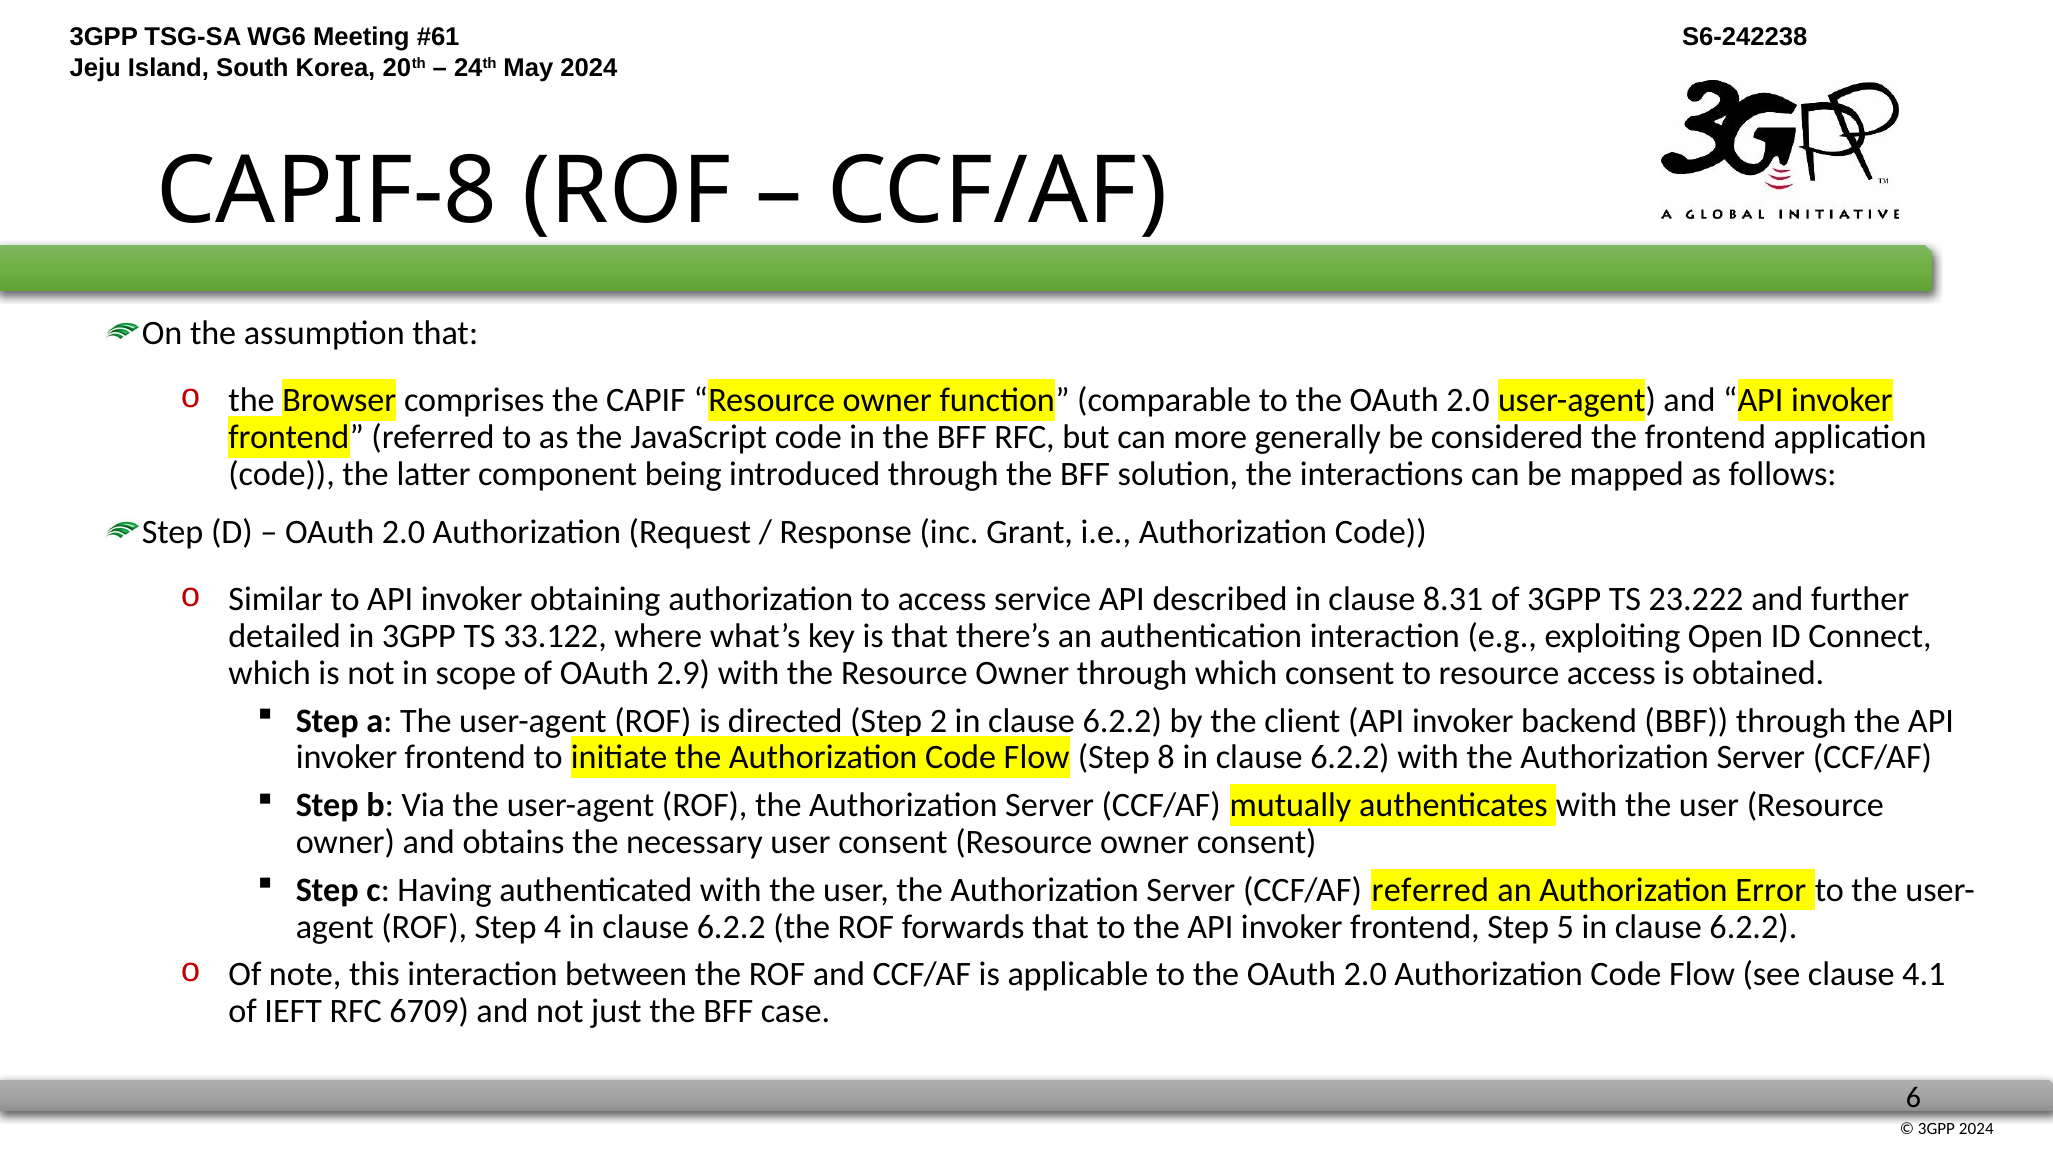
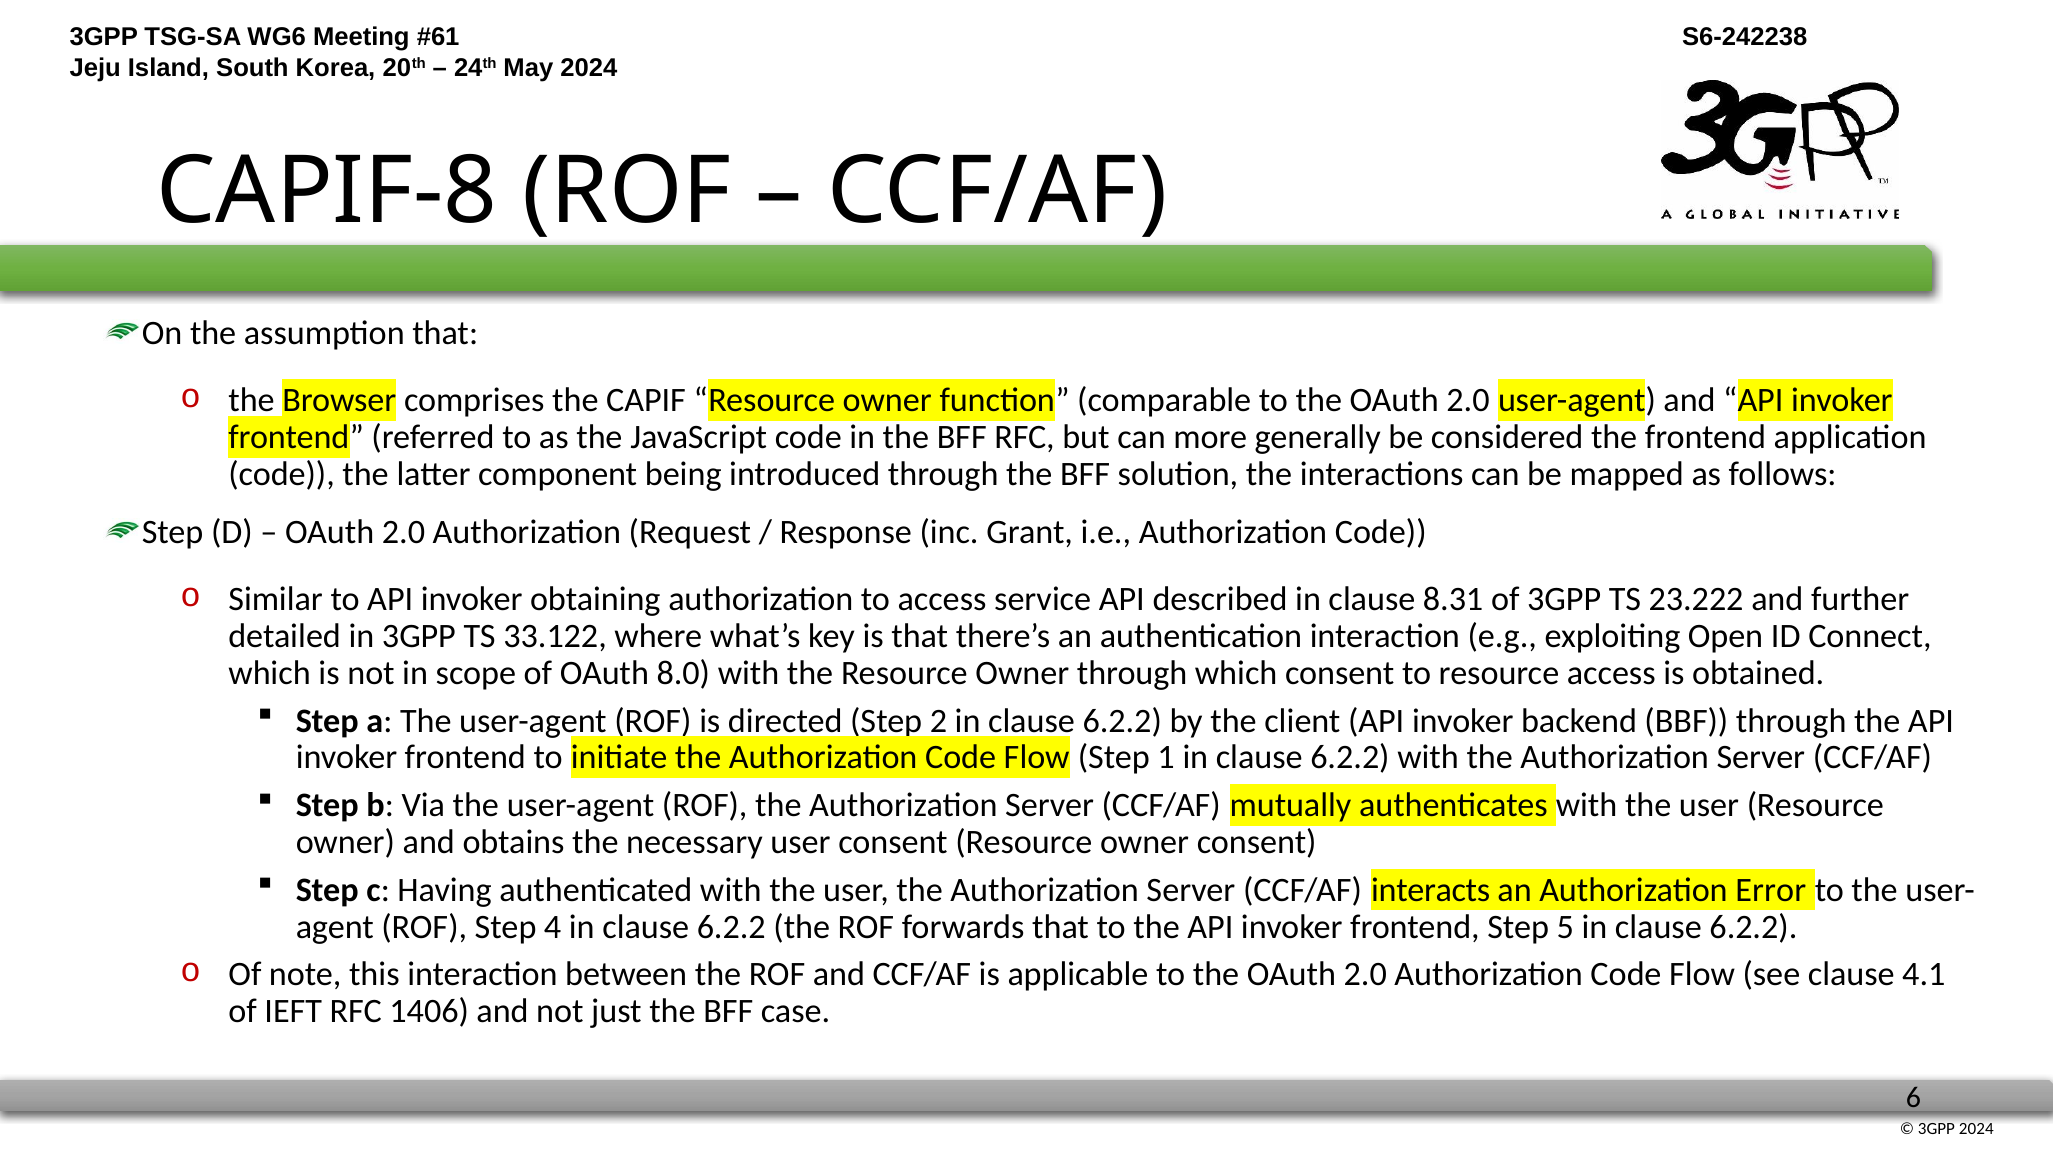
2.9: 2.9 -> 8.0
8: 8 -> 1
CCF/AF referred: referred -> interacts
6709: 6709 -> 1406
